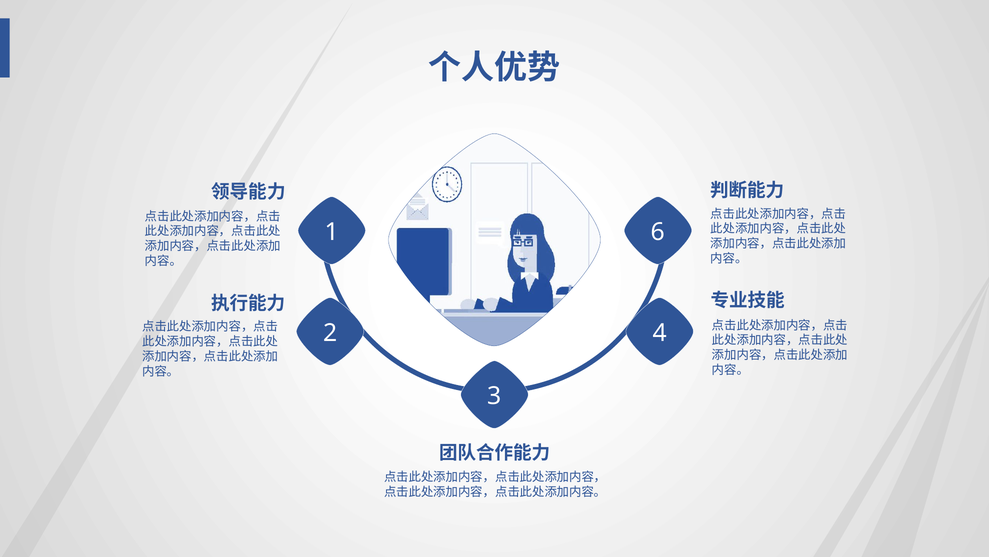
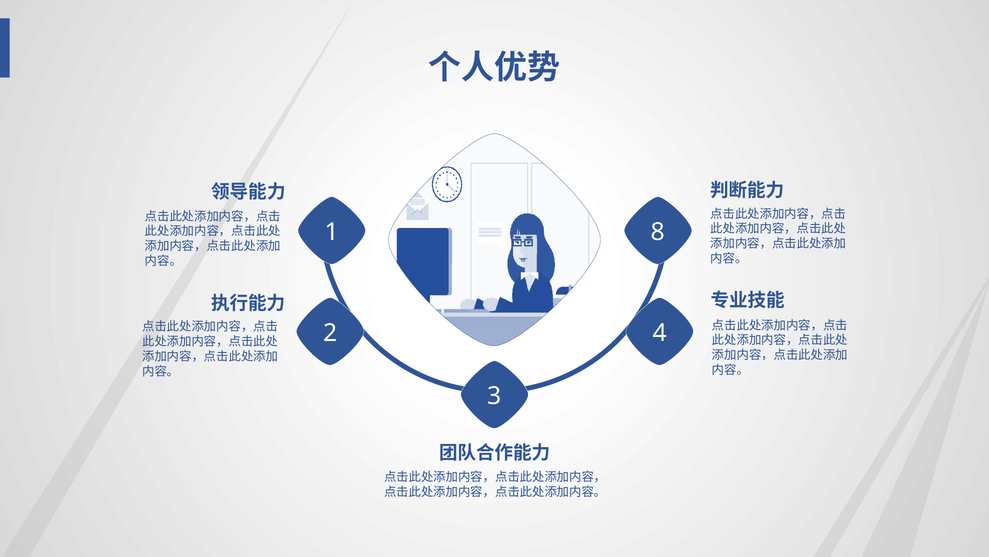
6: 6 -> 8
